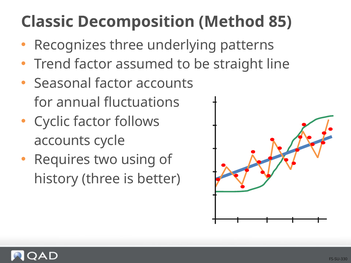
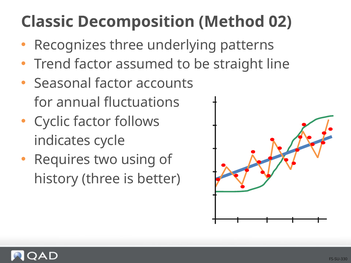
85: 85 -> 02
accounts at (62, 141): accounts -> indicates
